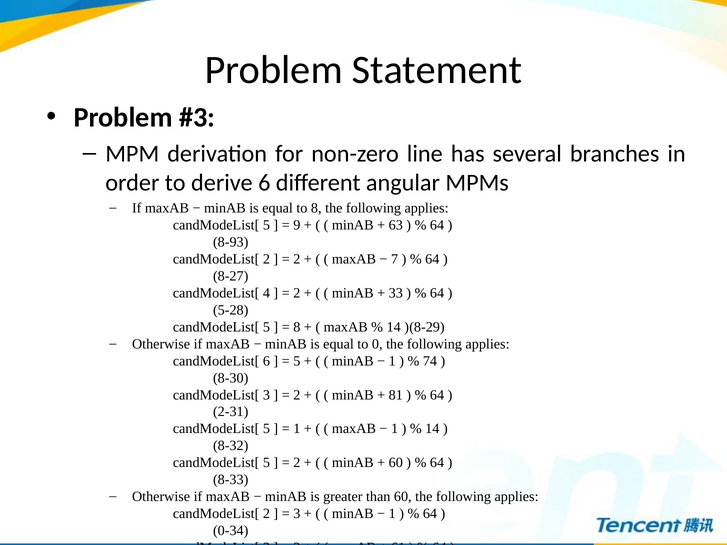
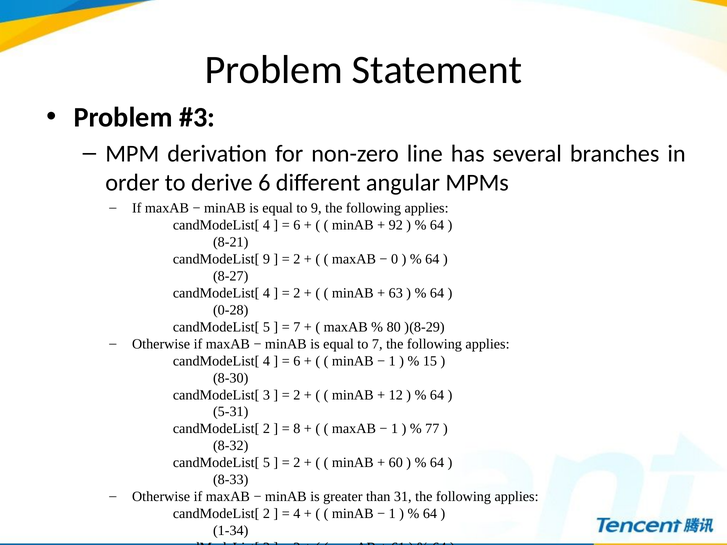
to 8: 8 -> 9
5 at (266, 225): 5 -> 4
9 at (297, 225): 9 -> 6
63: 63 -> 92
8‑93: 8‑93 -> 8‑21
2 at (266, 259): 2 -> 9
7: 7 -> 0
33: 33 -> 63
5‑28: 5‑28 -> 0‑28
8 at (297, 327): 8 -> 7
14 at (394, 327): 14 -> 80
to 0: 0 -> 7
6 at (266, 361): 6 -> 4
5 at (297, 361): 5 -> 6
74: 74 -> 15
81: 81 -> 12
2‑31: 2‑31 -> 5‑31
5 at (266, 429): 5 -> 2
1 at (297, 429): 1 -> 8
14 at (432, 429): 14 -> 77
than 60: 60 -> 31
3 at (297, 514): 3 -> 4
0‑34: 0‑34 -> 1‑34
